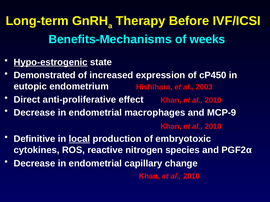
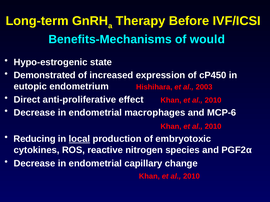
weeks: weeks -> would
Hypo‐estrogenic underline: present -> none
MCP‐9: MCP‐9 -> MCP‐6
Definitive: Definitive -> Reducing
